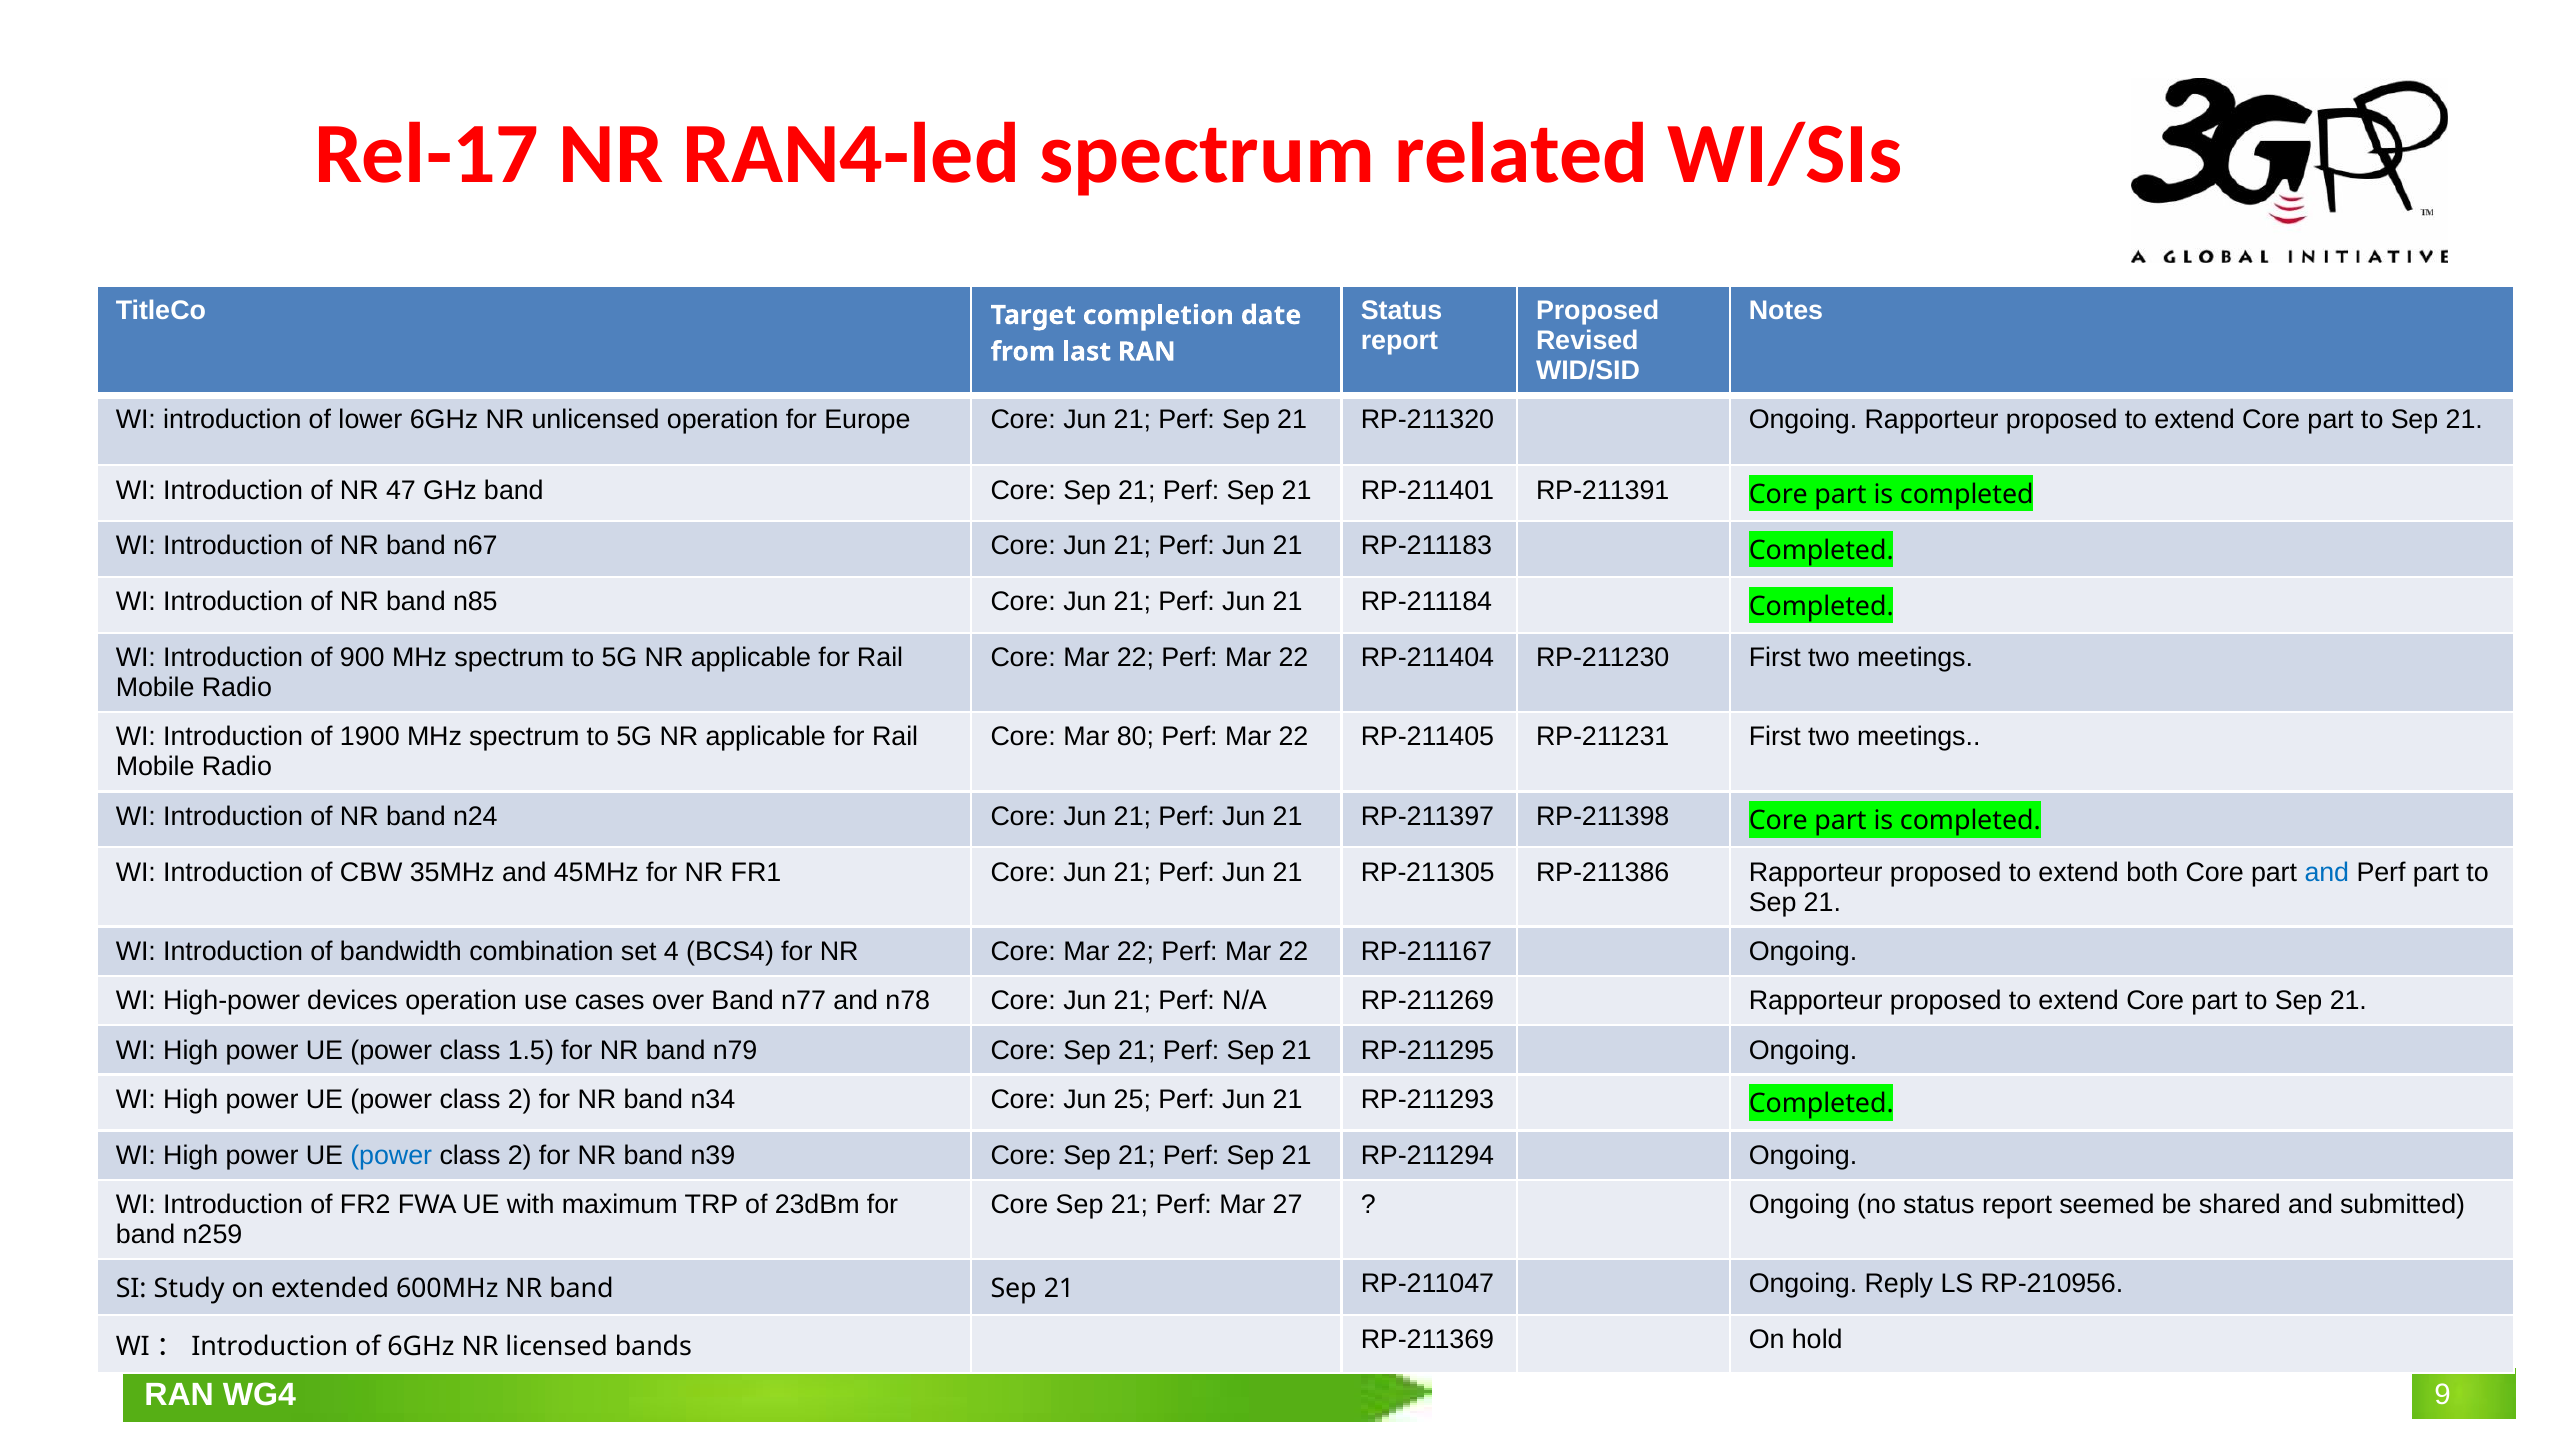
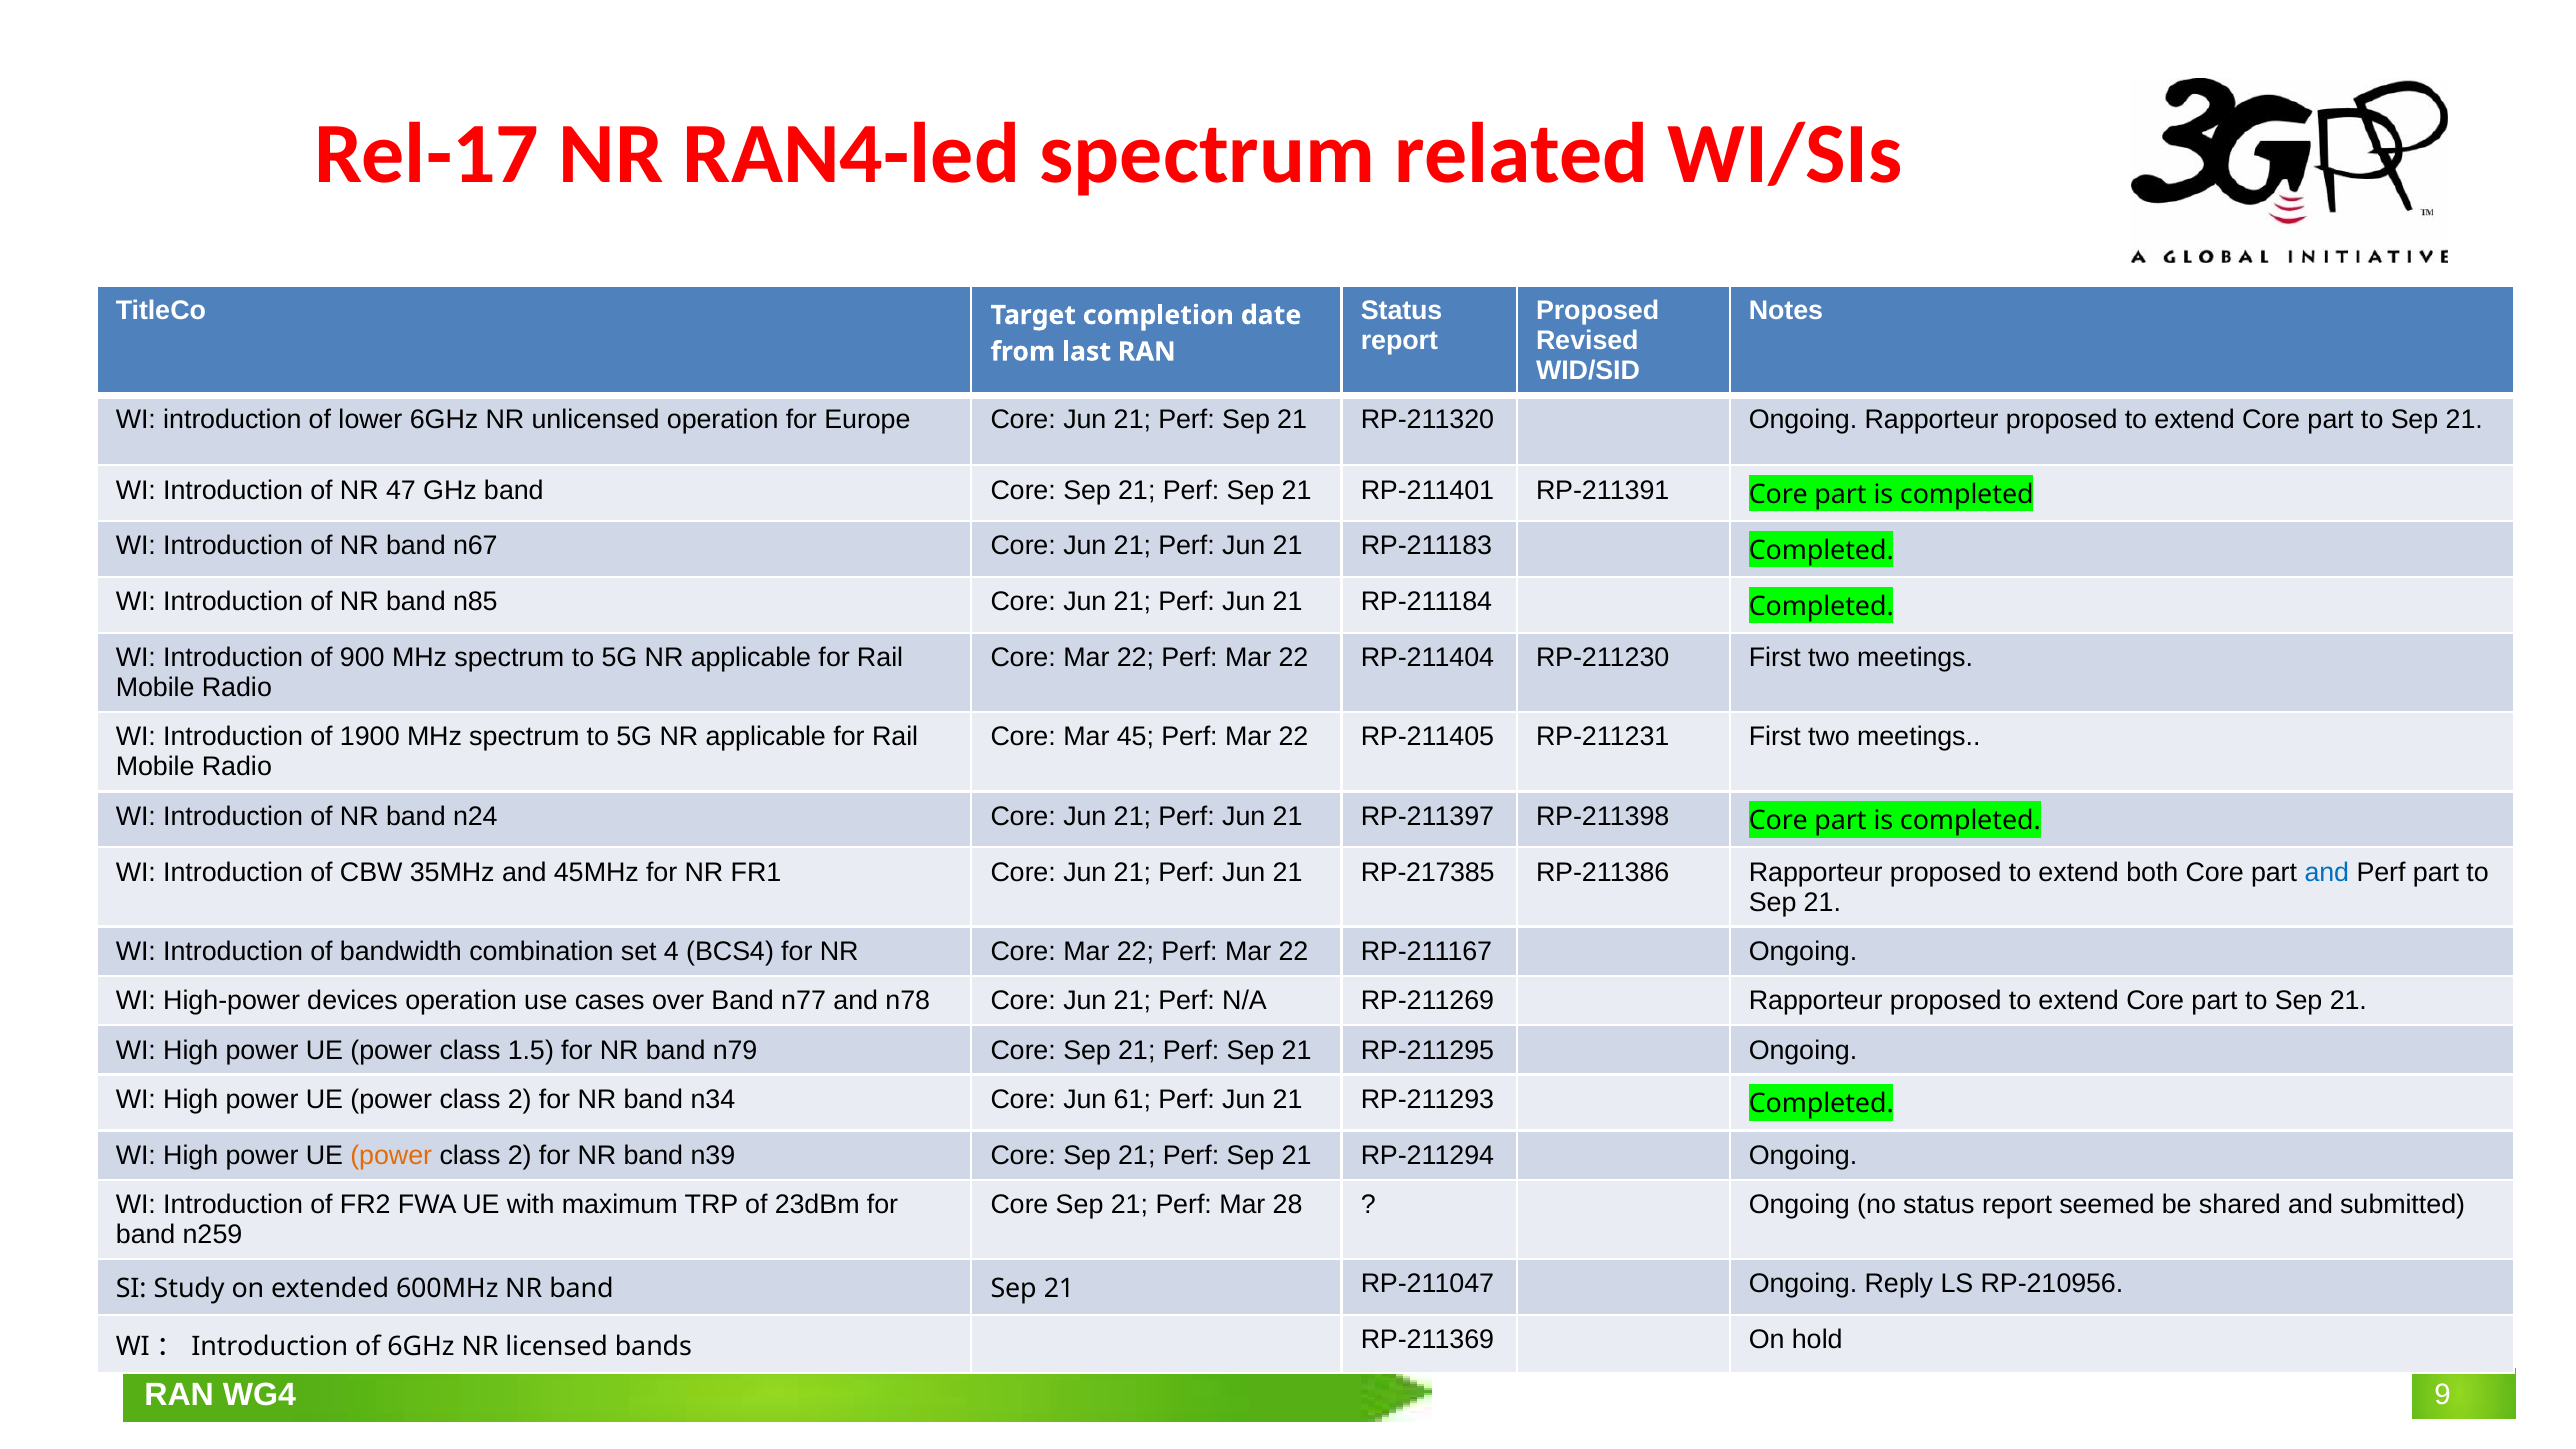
80: 80 -> 45
RP-211305: RP-211305 -> RP-217385
25: 25 -> 61
power at (391, 1155) colour: blue -> orange
27: 27 -> 28
